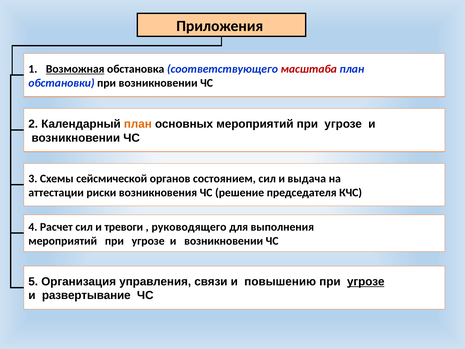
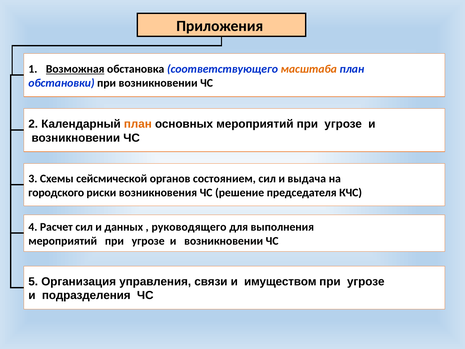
масштаба colour: red -> orange
аттестации: аттестации -> городского
тревоги: тревоги -> данных
повышению: повышению -> имуществом
угрозе at (366, 281) underline: present -> none
развертывание: развертывание -> подразделения
